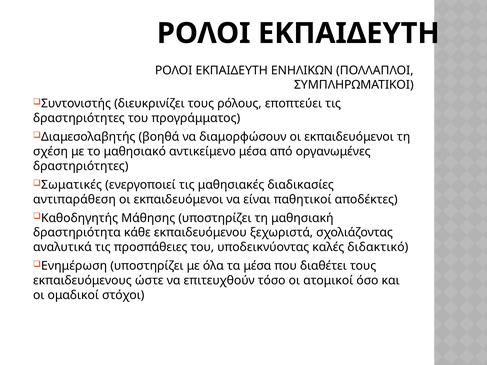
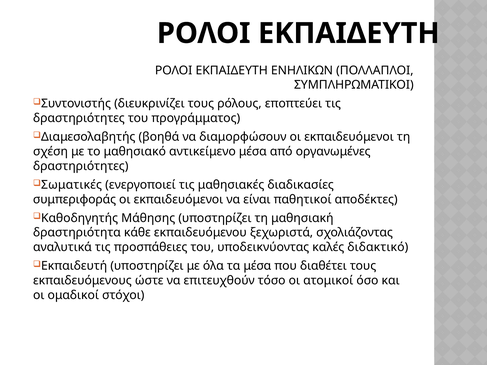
αντιπαράθεση: αντιπαράθεση -> συμπεριφοράς
Ενημέρωση: Ενημέρωση -> Εκπαιδευτή
